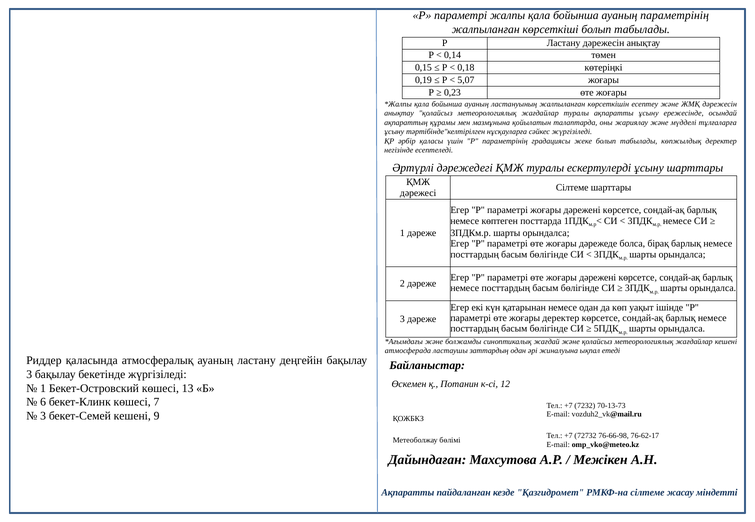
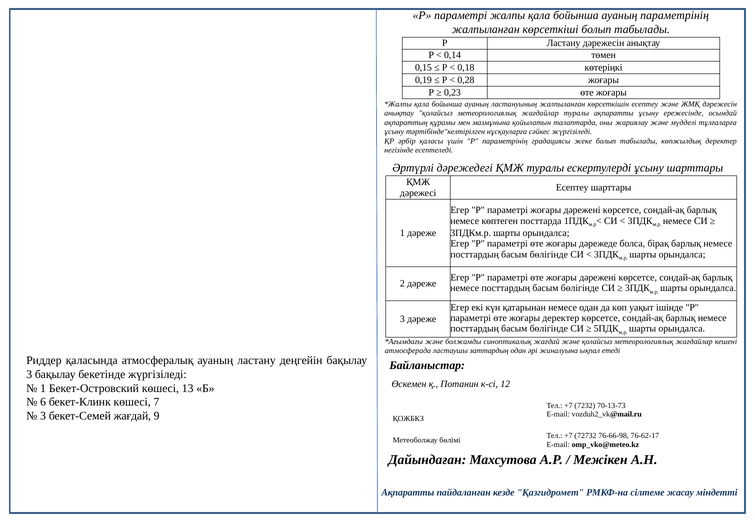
5,07: 5,07 -> 0,28
Сілтеме at (572, 188): Сілтеме -> Есептеу
бекет-Семей кешені: кешені -> жағдай
